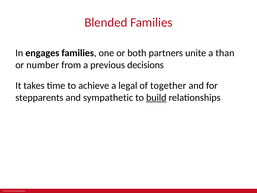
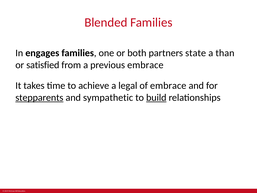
unite: unite -> state
number: number -> satisfied
previous decisions: decisions -> embrace
of together: together -> embrace
stepparents underline: none -> present
